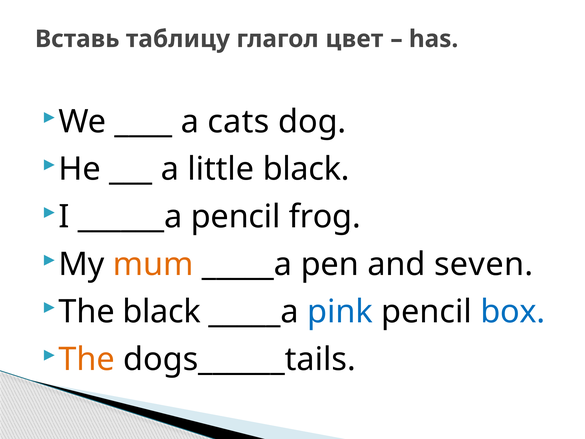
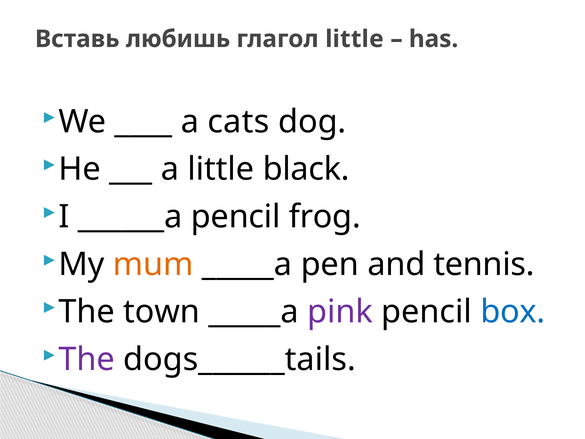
таблицу: таблицу -> любишь
глагол цвет: цвет -> little
seven: seven -> tennis
The black: black -> town
pink colour: blue -> purple
The at (87, 359) colour: orange -> purple
